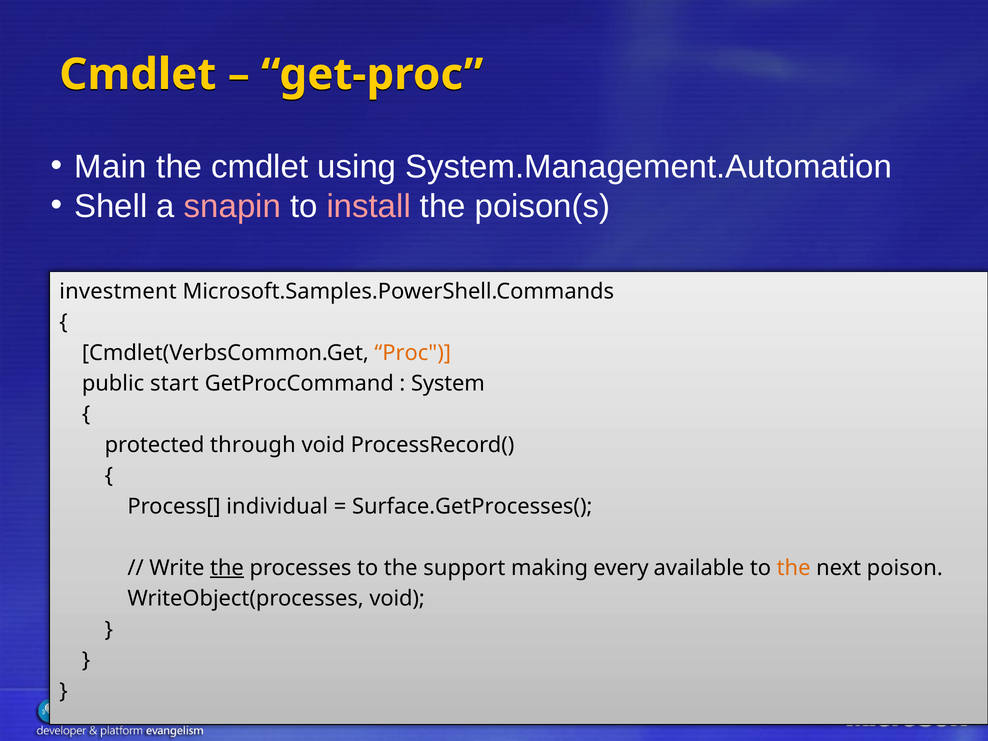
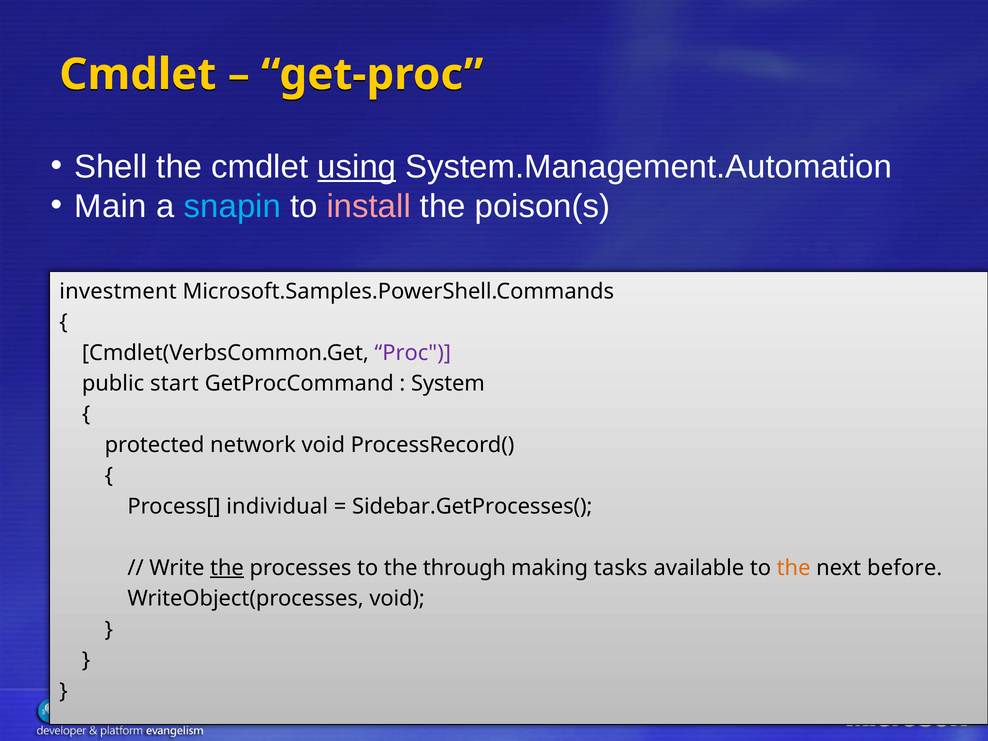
Main: Main -> Shell
using underline: none -> present
Shell: Shell -> Main
snapin colour: pink -> light blue
Proc colour: orange -> purple
through: through -> network
Surface.GetProcesses(: Surface.GetProcesses( -> Sidebar.GetProcesses(
support: support -> through
every: every -> tasks
poison: poison -> before
